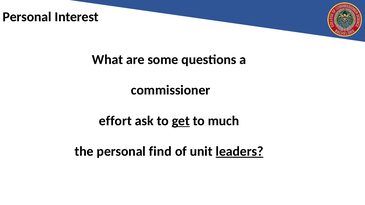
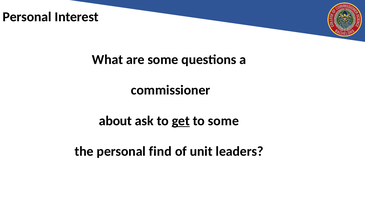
effort: effort -> about
to much: much -> some
leaders underline: present -> none
